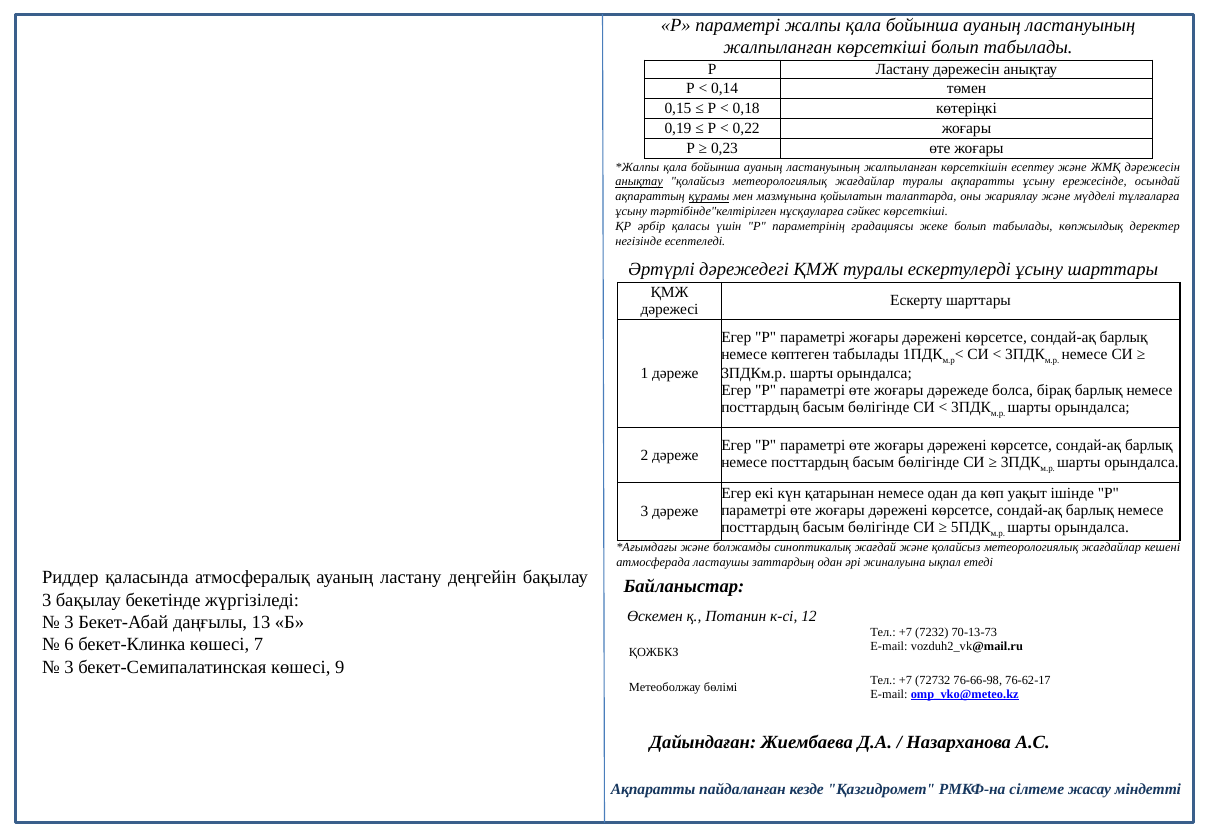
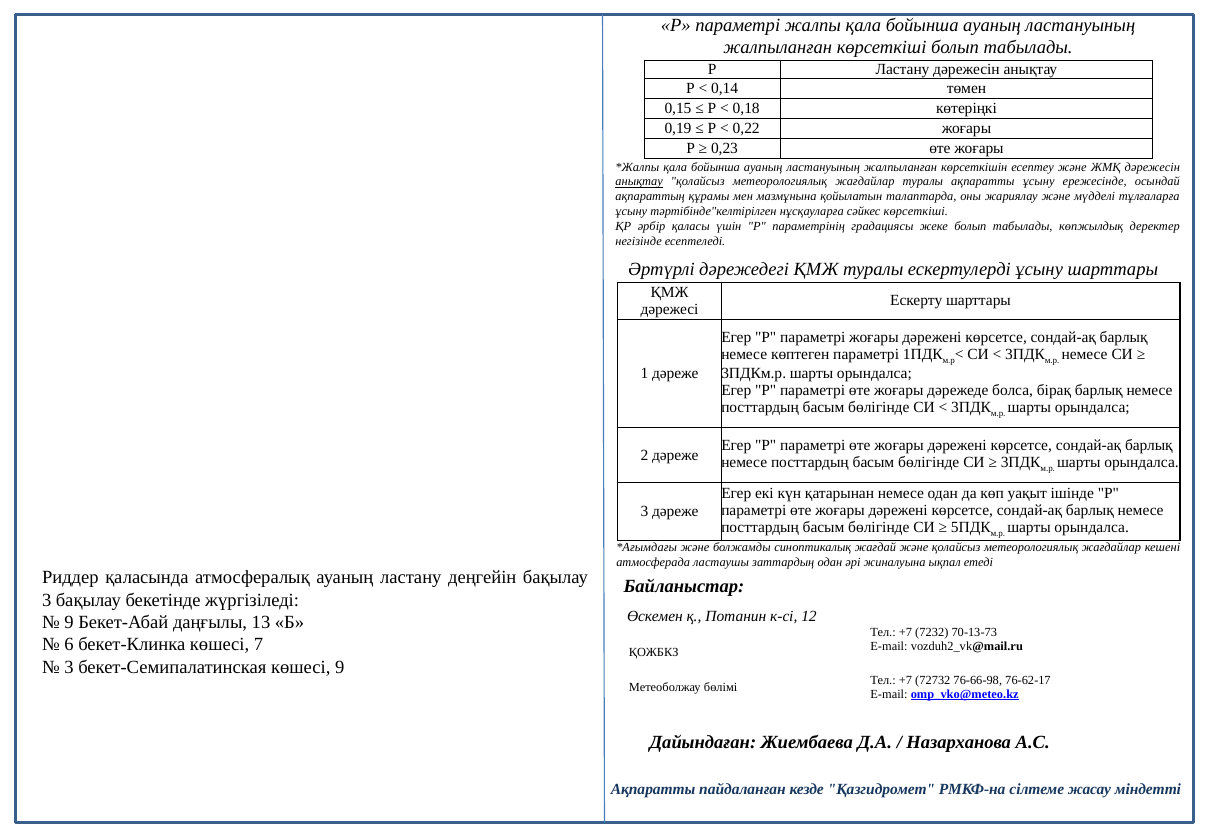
құрамы underline: present -> none
көптеген табылады: табылады -> параметрі
3 at (69, 622): 3 -> 9
